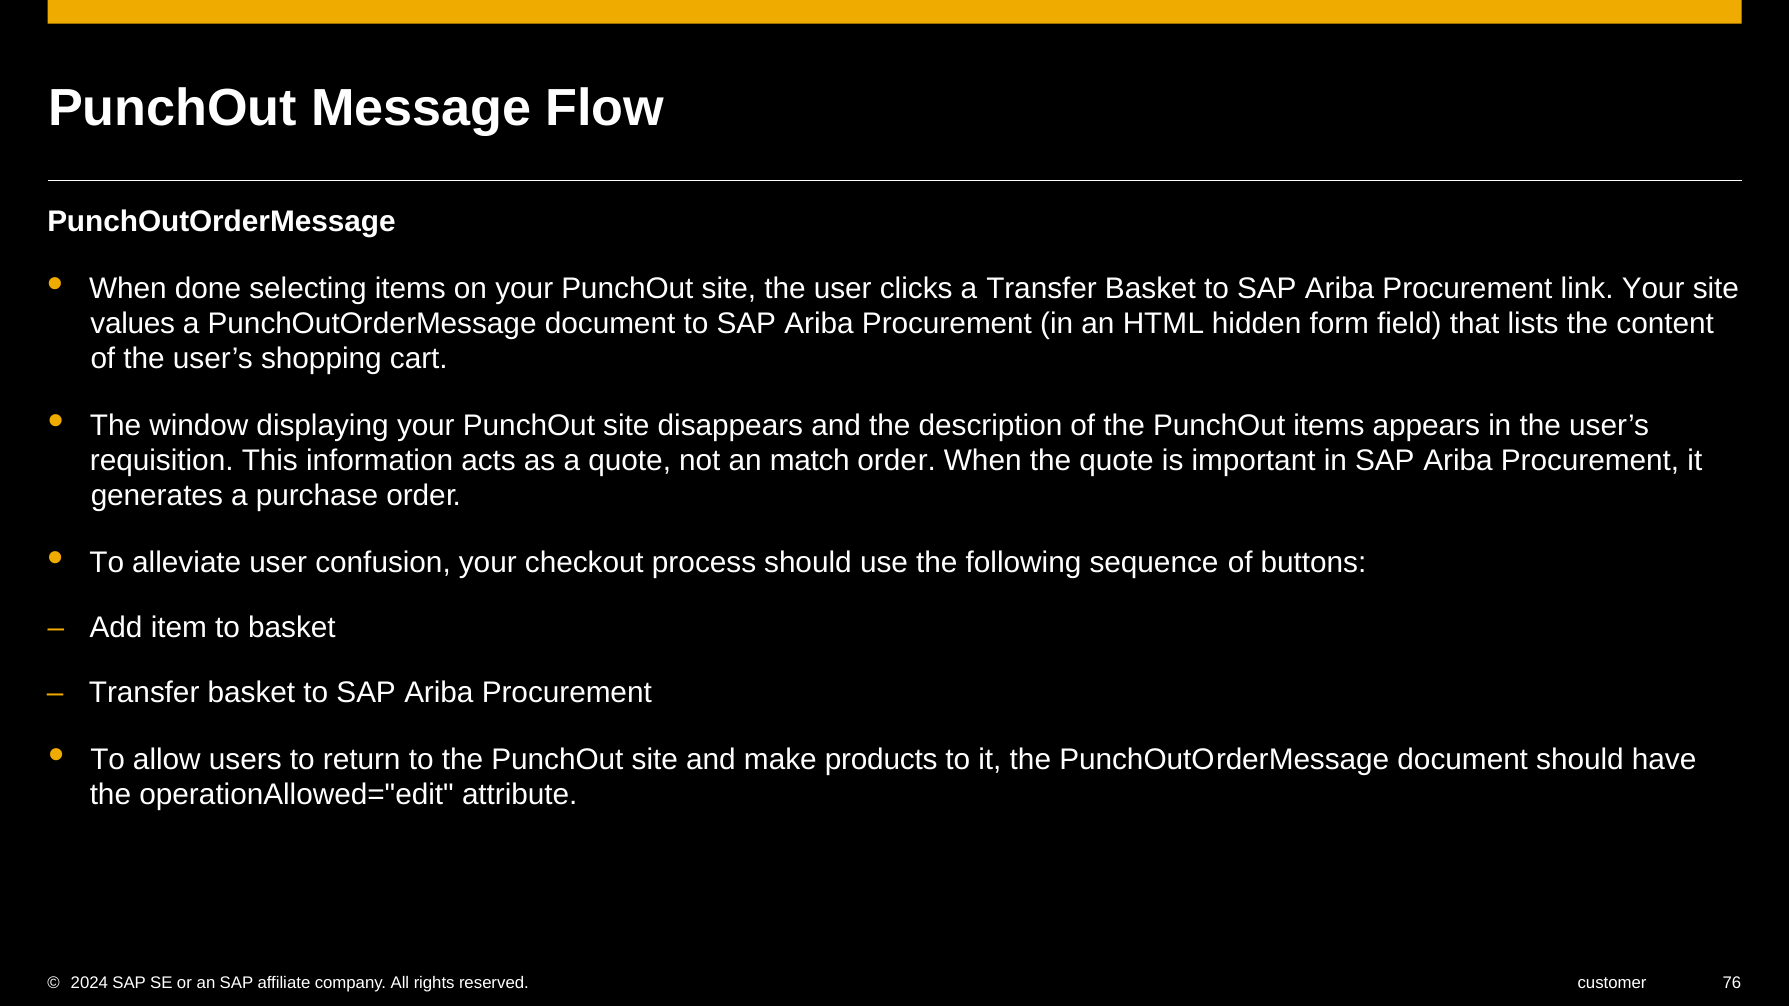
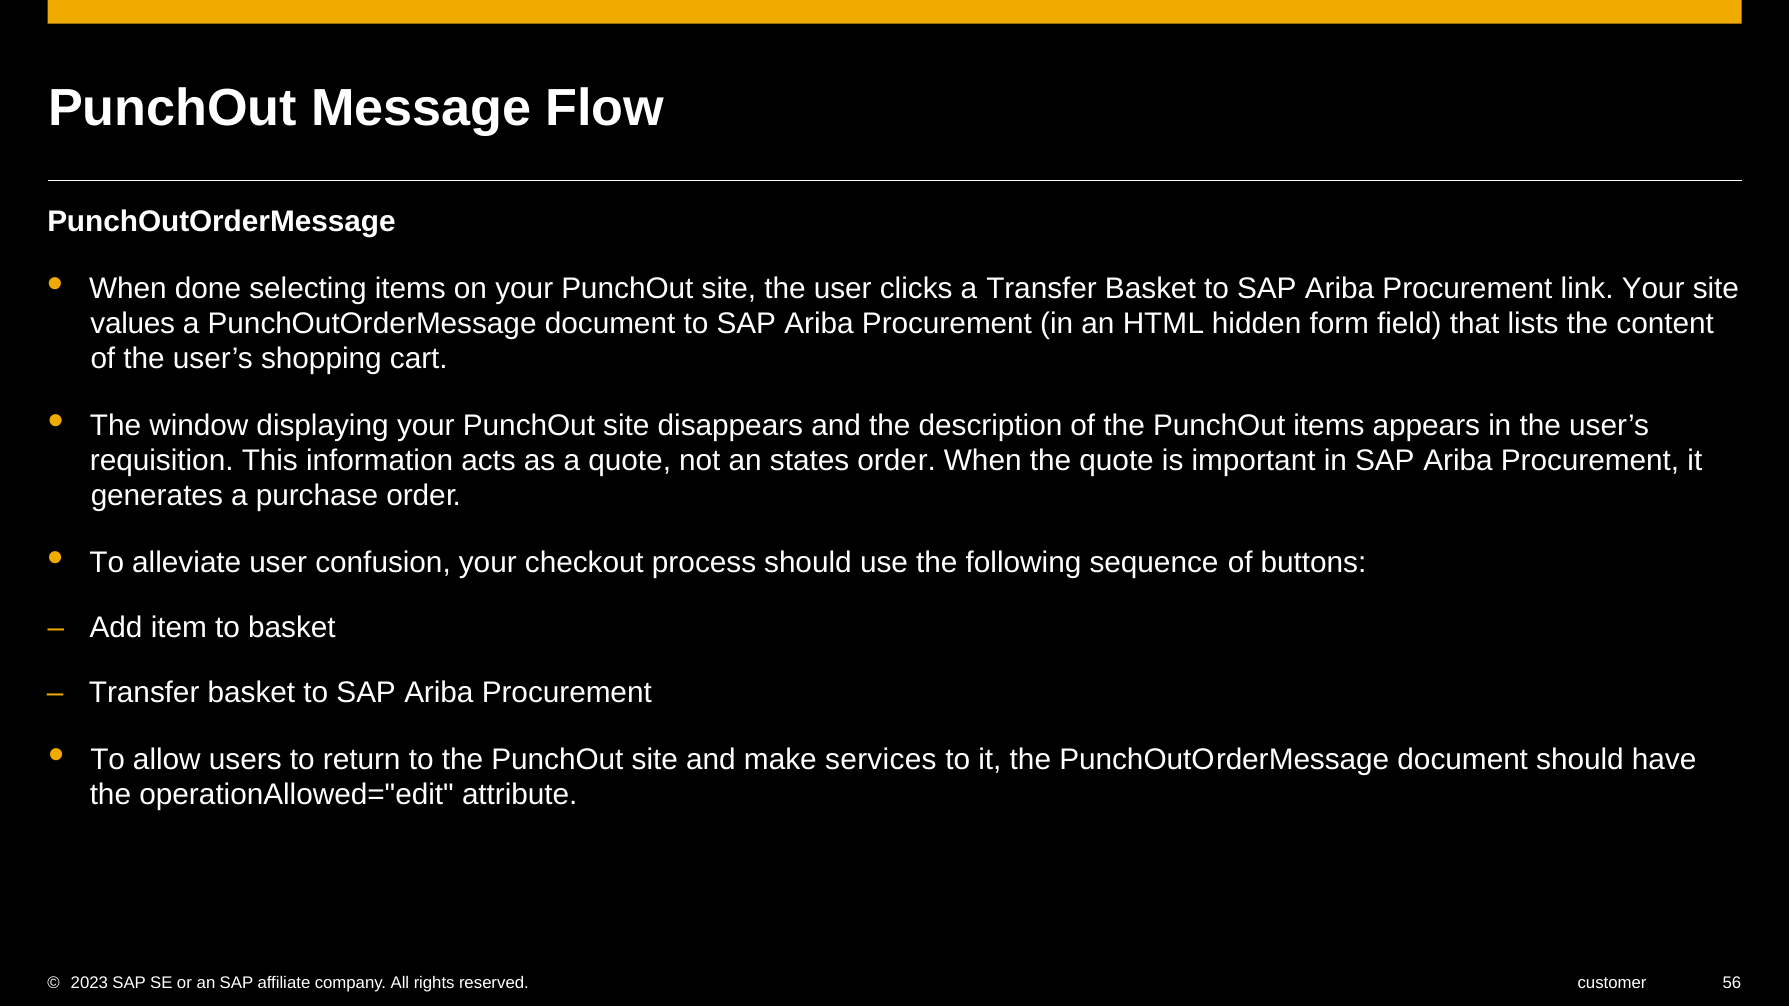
match: match -> states
products: products -> services
2024: 2024 -> 2023
76: 76 -> 56
